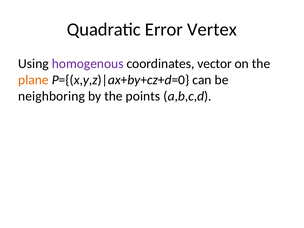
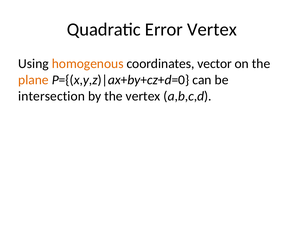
homogenous colour: purple -> orange
neighboring: neighboring -> intersection
the points: points -> vertex
